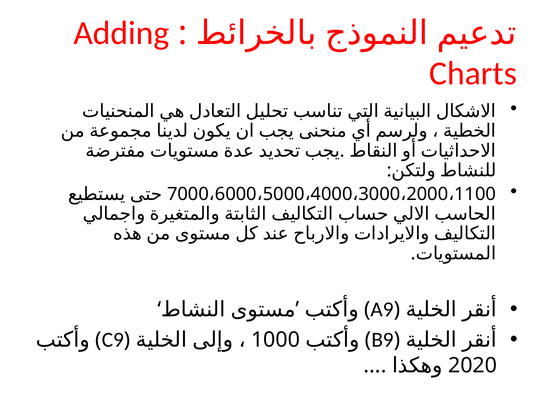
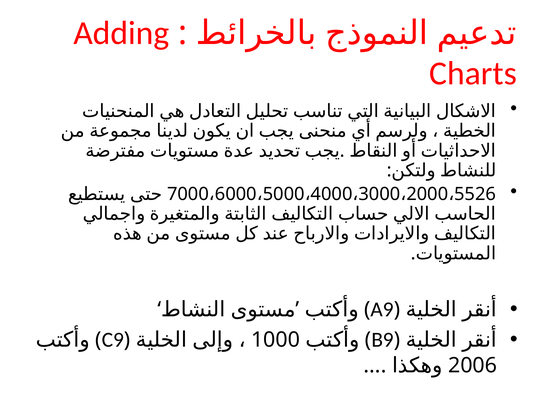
1100: 1100 -> 5526
2020: 2020 -> 2006
